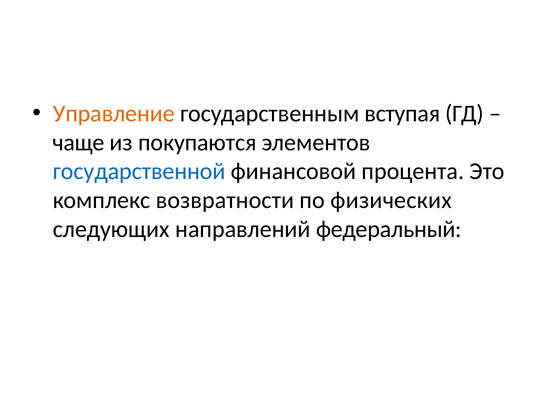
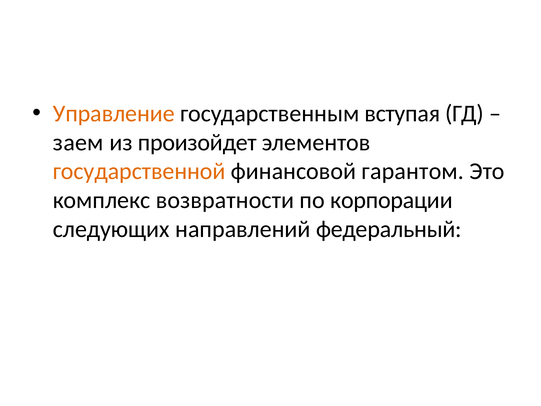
чаще: чаще -> заем
покупаются: покупаются -> произойдет
государственной colour: blue -> orange
процента: процента -> гарантом
физических: физических -> корпорации
